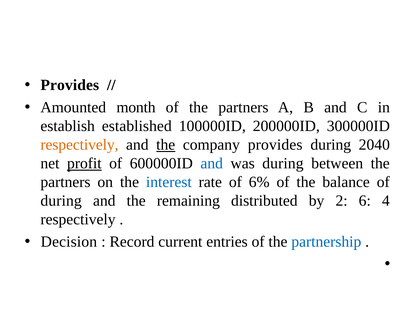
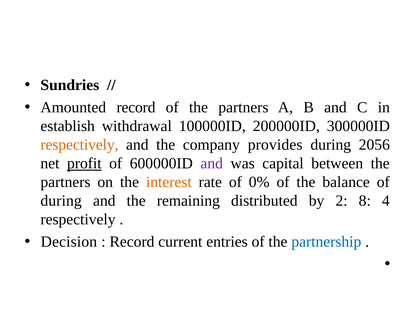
Provides at (70, 85): Provides -> Sundries
Amounted month: month -> record
established: established -> withdrawal
the at (166, 145) underline: present -> none
2040: 2040 -> 2056
and at (212, 164) colour: blue -> purple
was during: during -> capital
interest colour: blue -> orange
6%: 6% -> 0%
6: 6 -> 8
